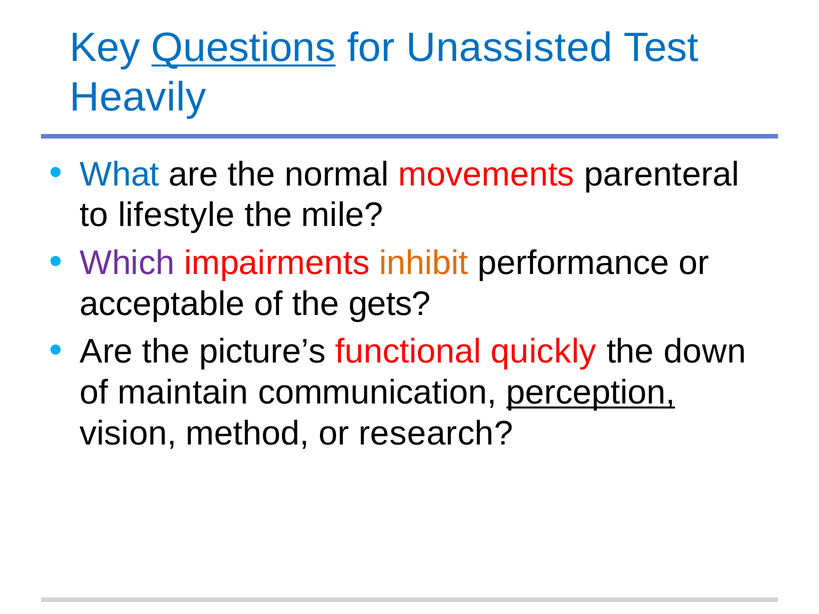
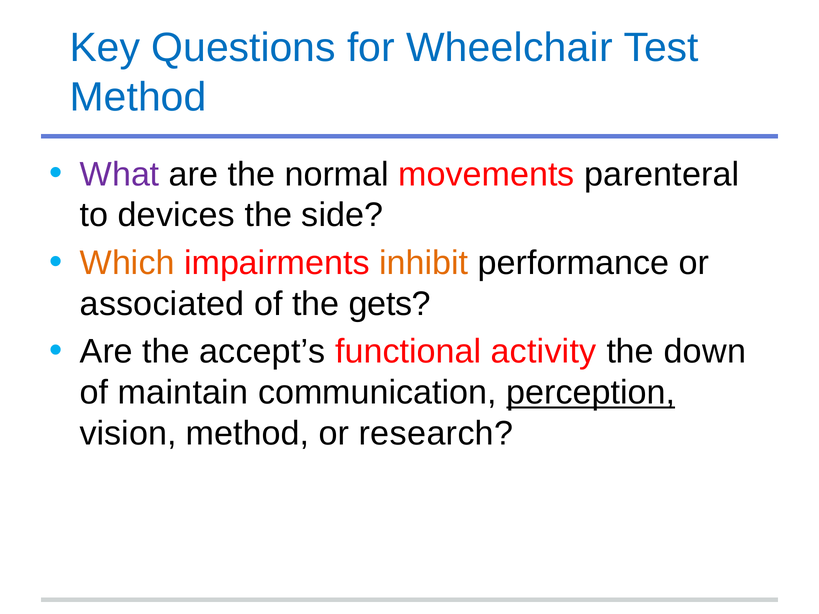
Questions underline: present -> none
Unassisted: Unassisted -> Wheelchair
Heavily at (138, 97): Heavily -> Method
What colour: blue -> purple
lifestyle: lifestyle -> devices
mile: mile -> side
Which colour: purple -> orange
acceptable: acceptable -> associated
picture’s: picture’s -> accept’s
quickly: quickly -> activity
